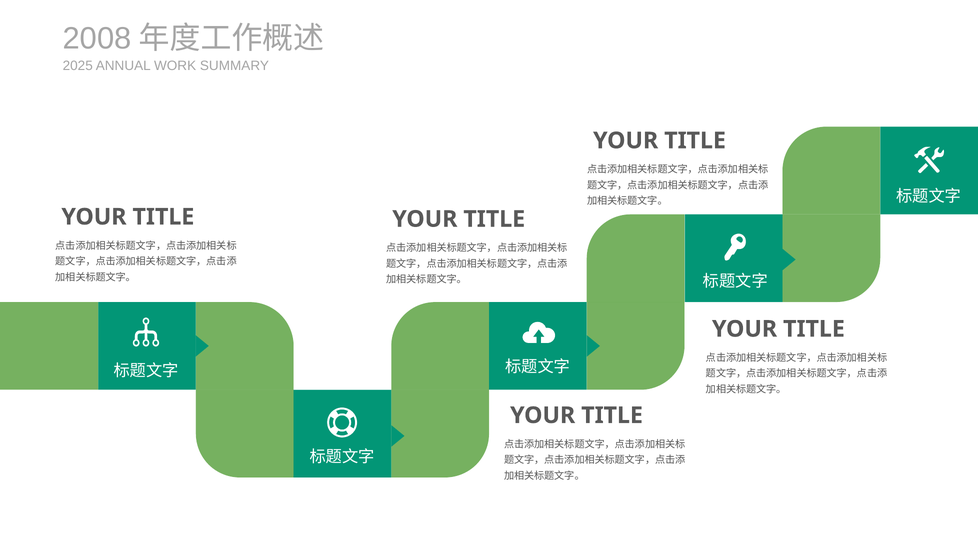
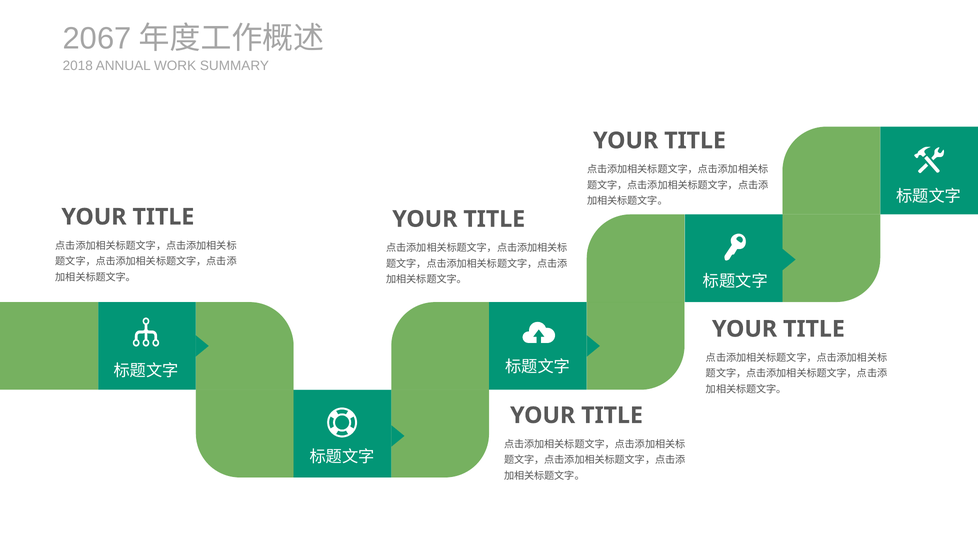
2008: 2008 -> 2067
2025: 2025 -> 2018
